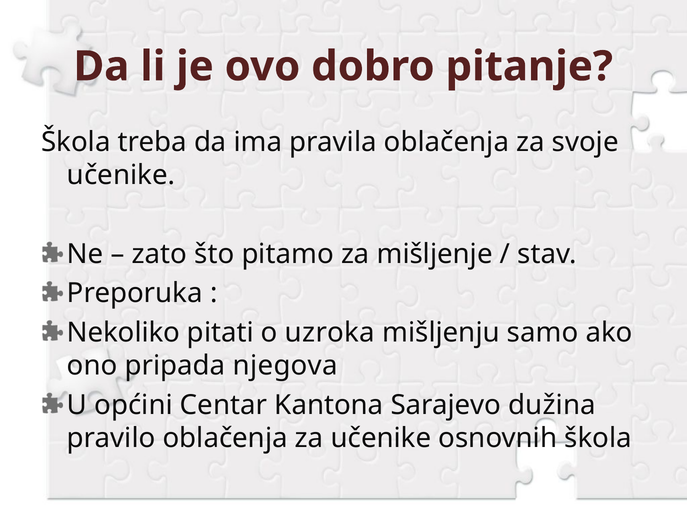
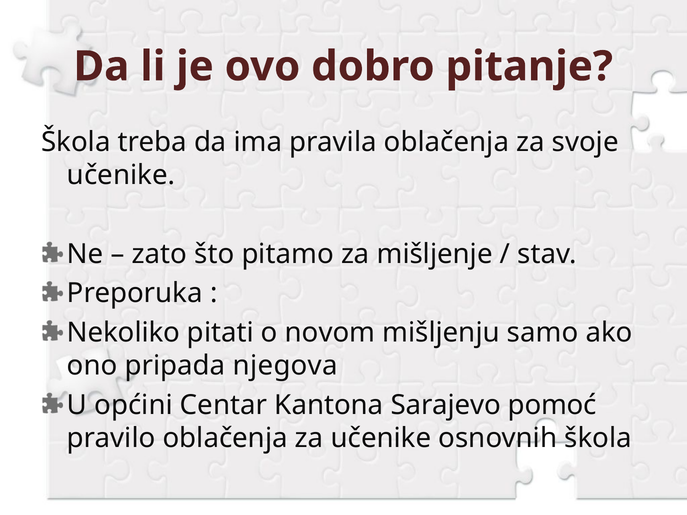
uzroka: uzroka -> novom
dužina: dužina -> pomoć
